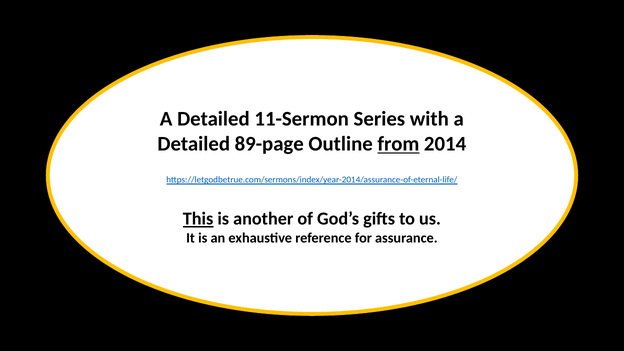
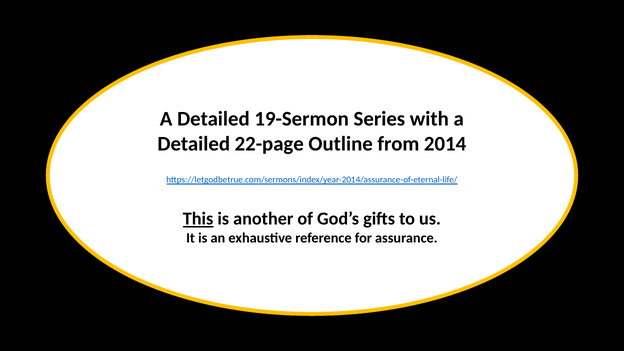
11-Sermon: 11-Sermon -> 19-Sermon
89-page: 89-page -> 22-page
from underline: present -> none
